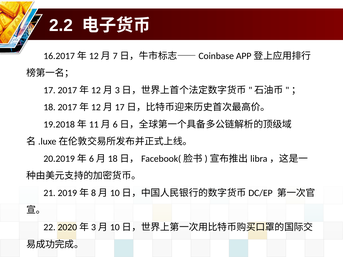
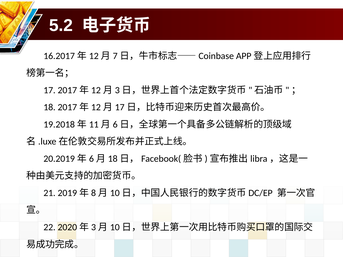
2.2: 2.2 -> 5.2
